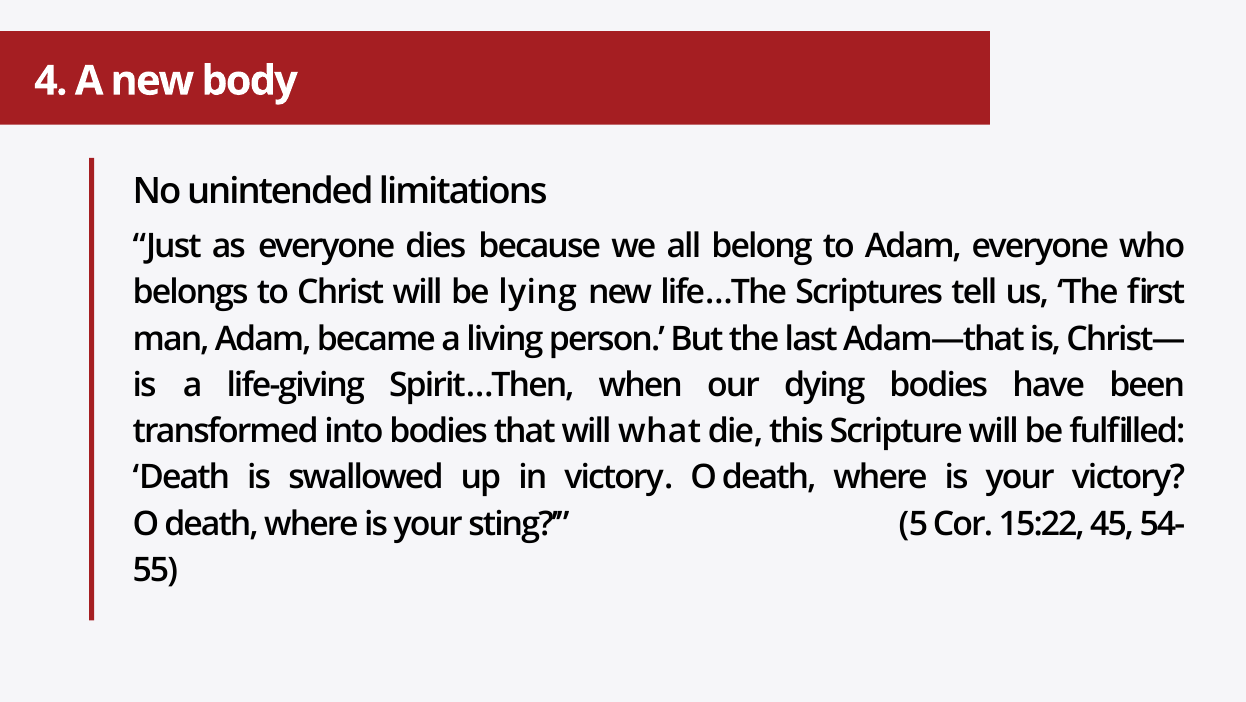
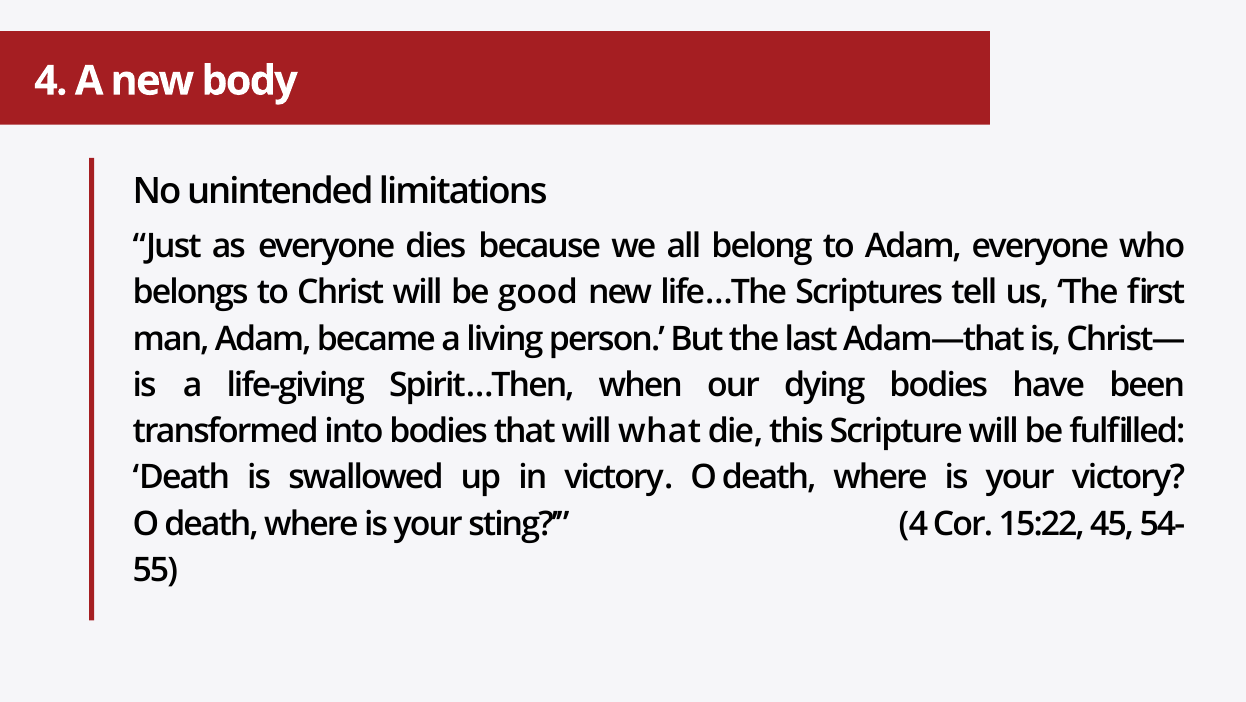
lying: lying -> good
sting 5: 5 -> 4
